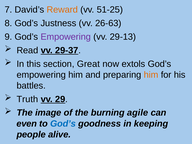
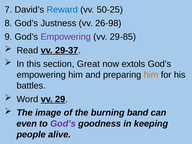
Reward colour: orange -> blue
51-25: 51-25 -> 50-25
26-63: 26-63 -> 26-98
29-13: 29-13 -> 29-85
Truth: Truth -> Word
agile: agile -> band
God’s at (63, 124) colour: blue -> purple
